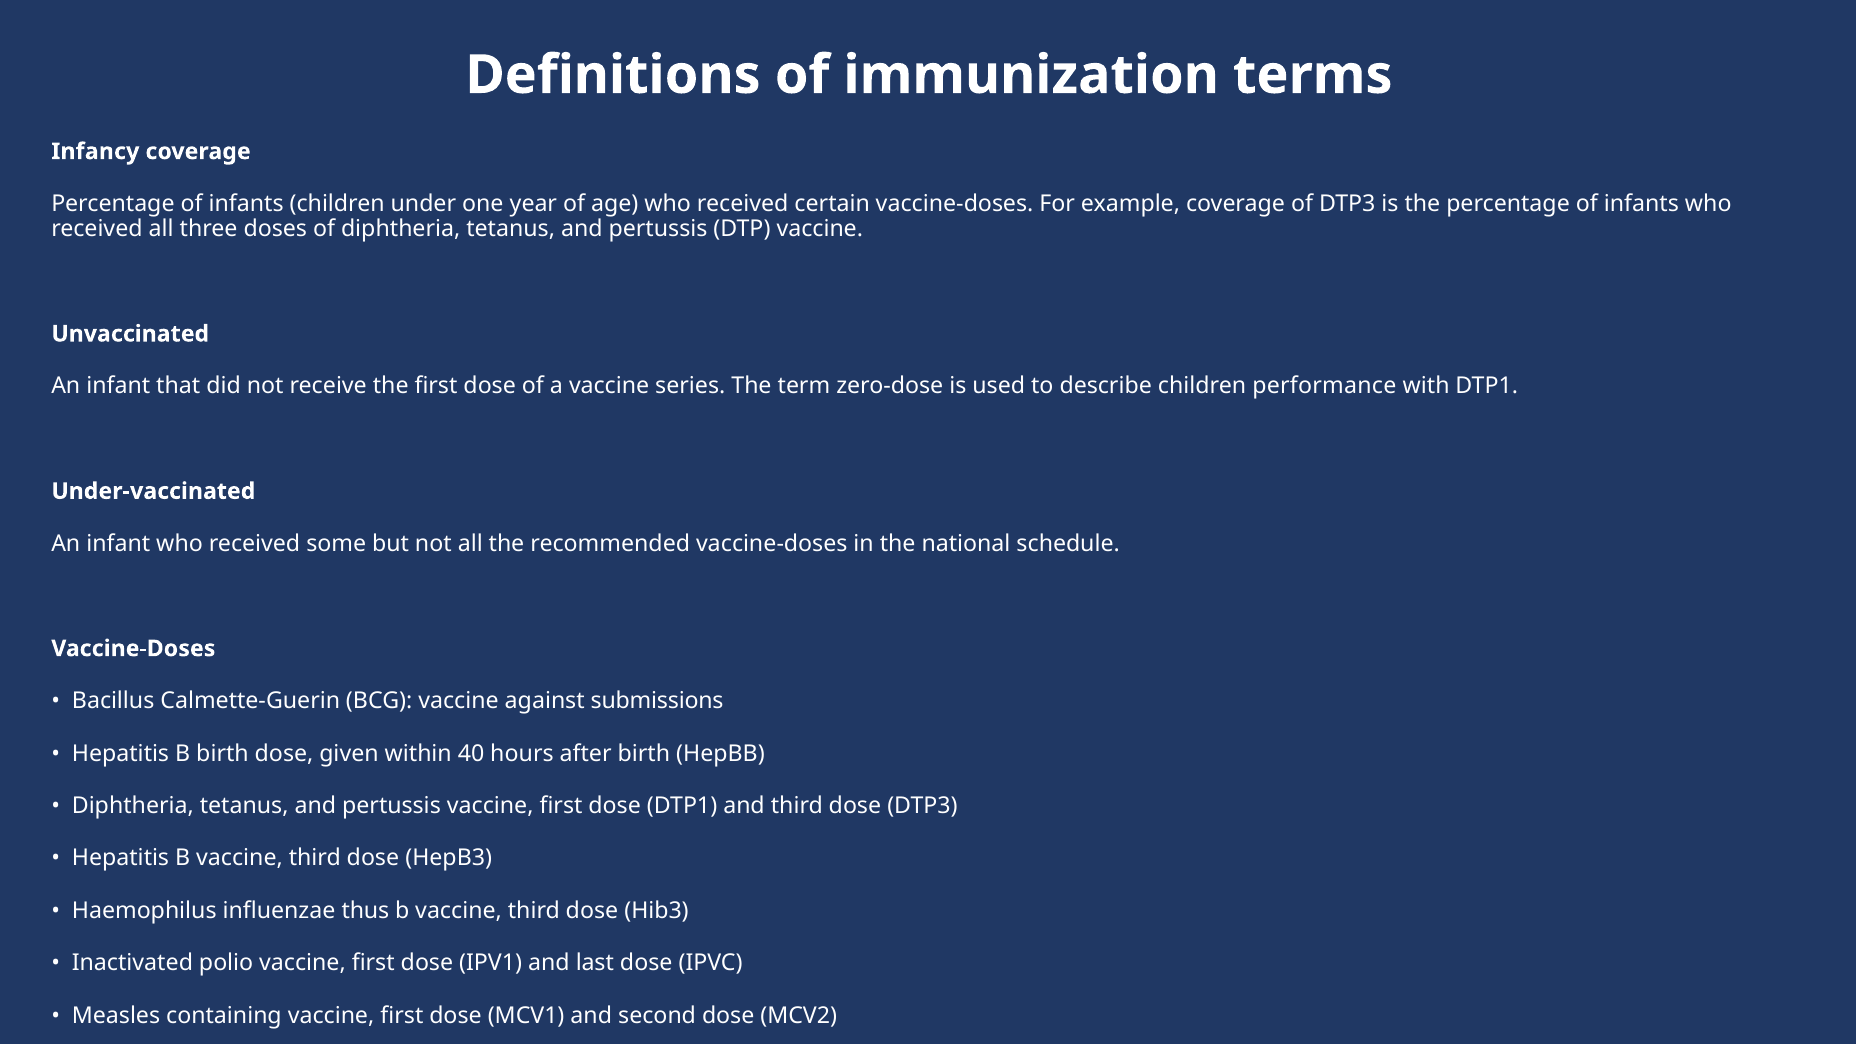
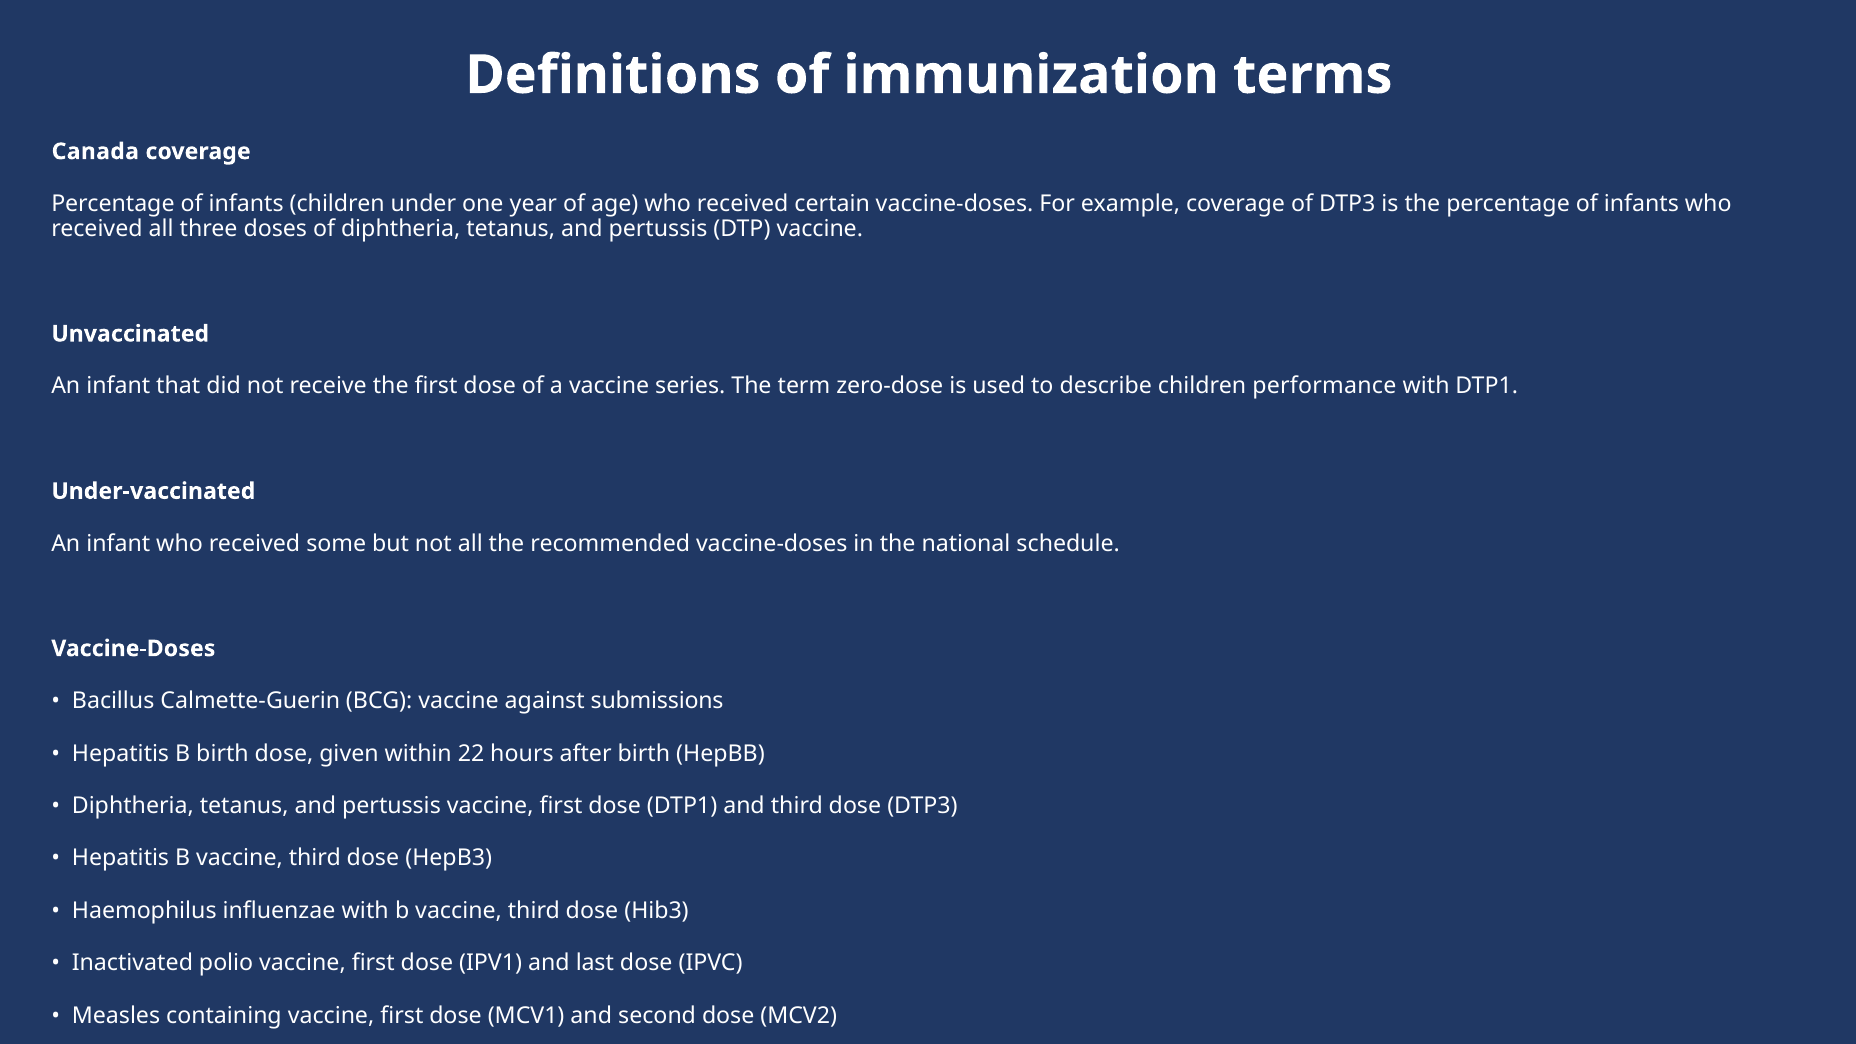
Infancy: Infancy -> Canada
40: 40 -> 22
influenzae thus: thus -> with
